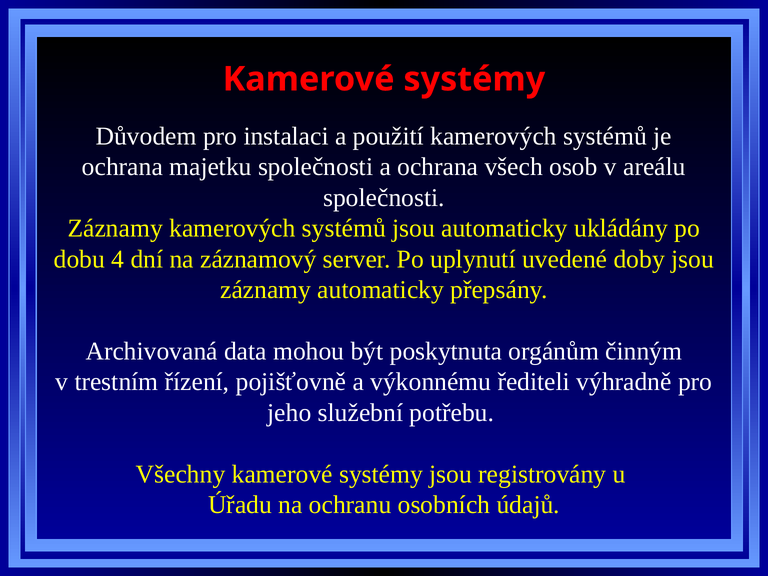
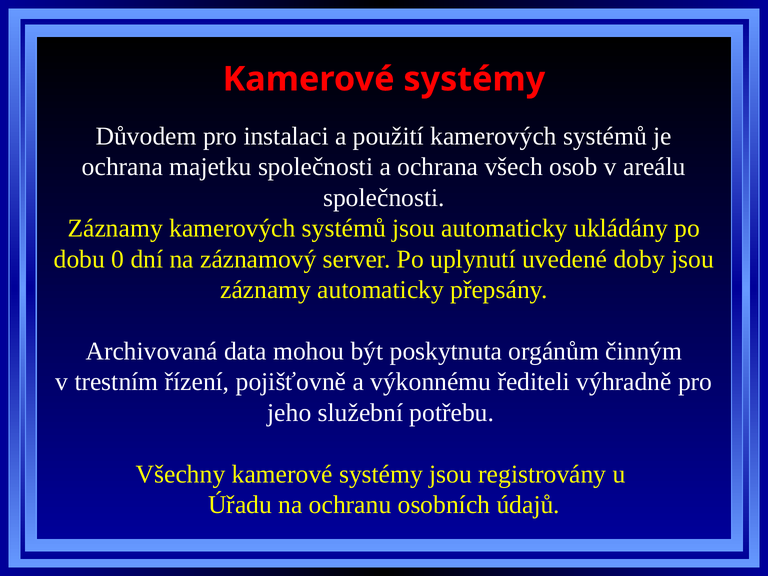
4: 4 -> 0
